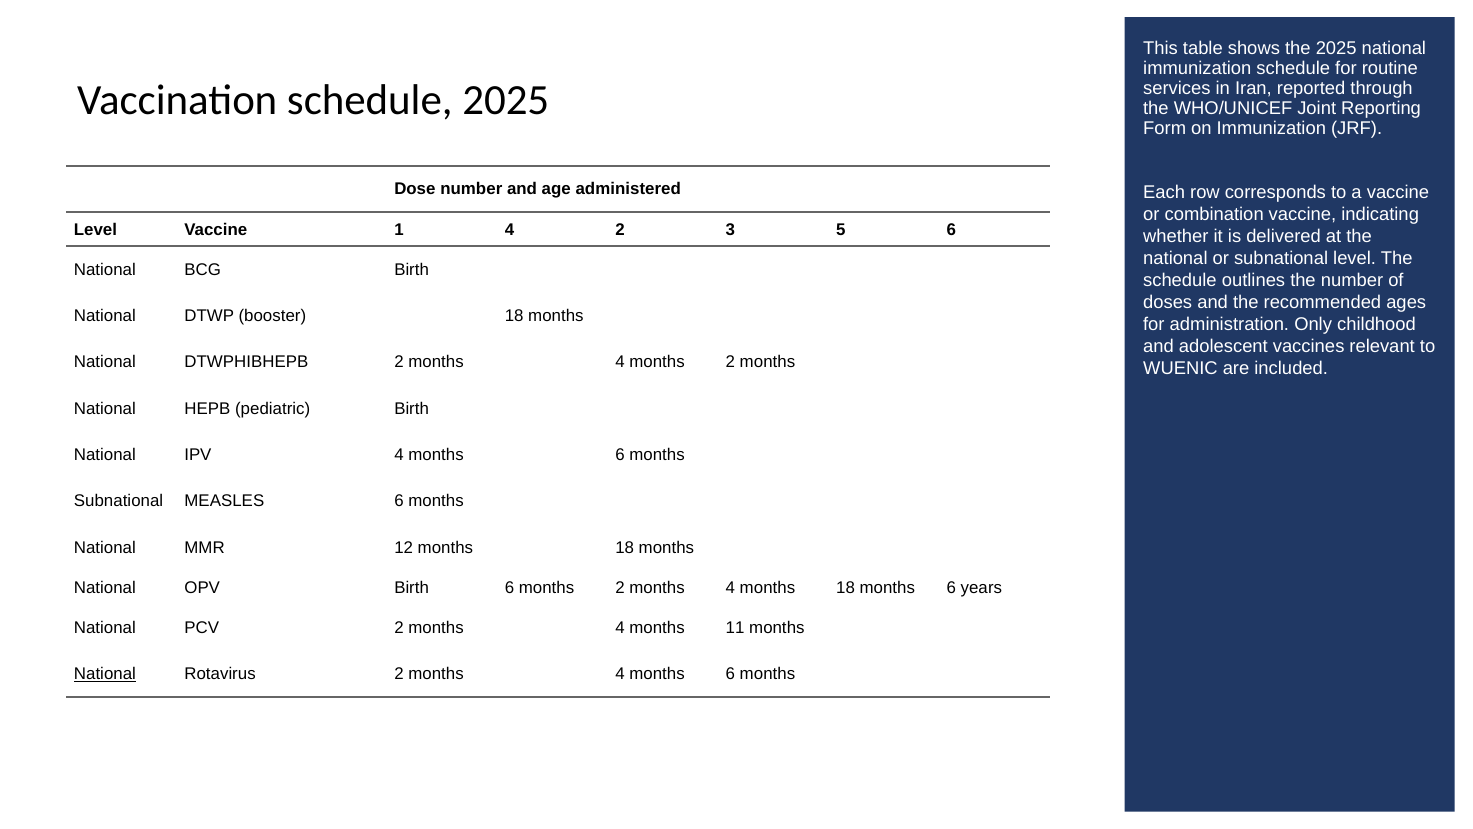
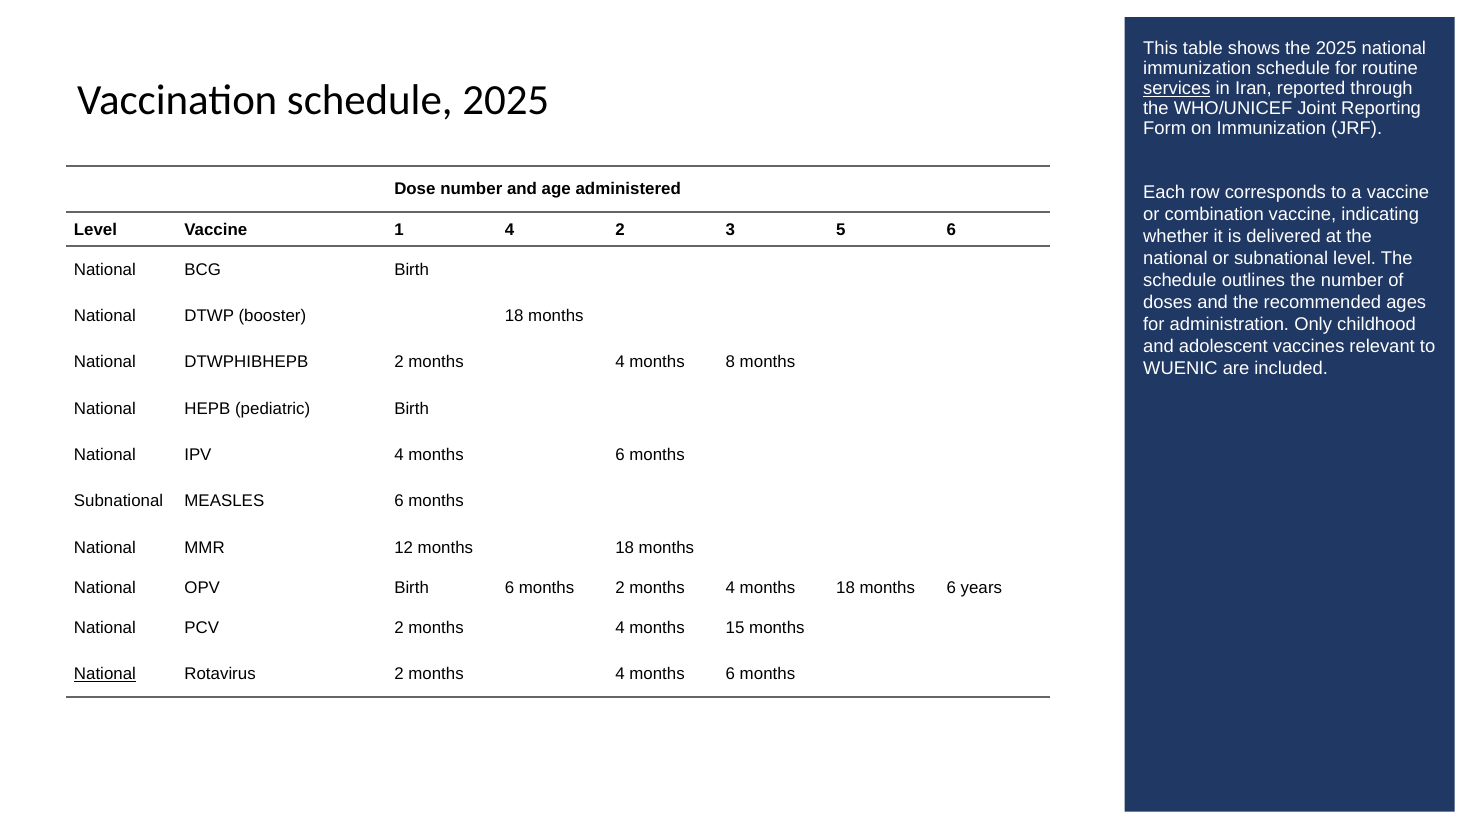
services underline: none -> present
4 months 2: 2 -> 8
11: 11 -> 15
